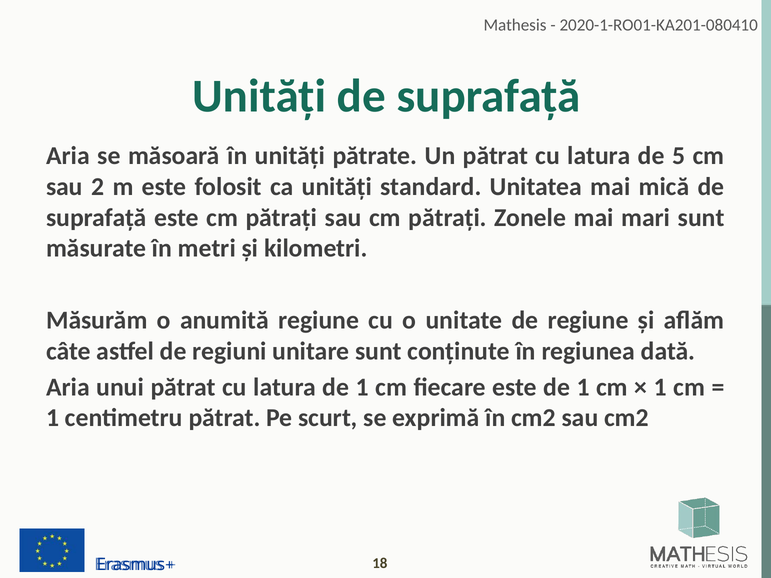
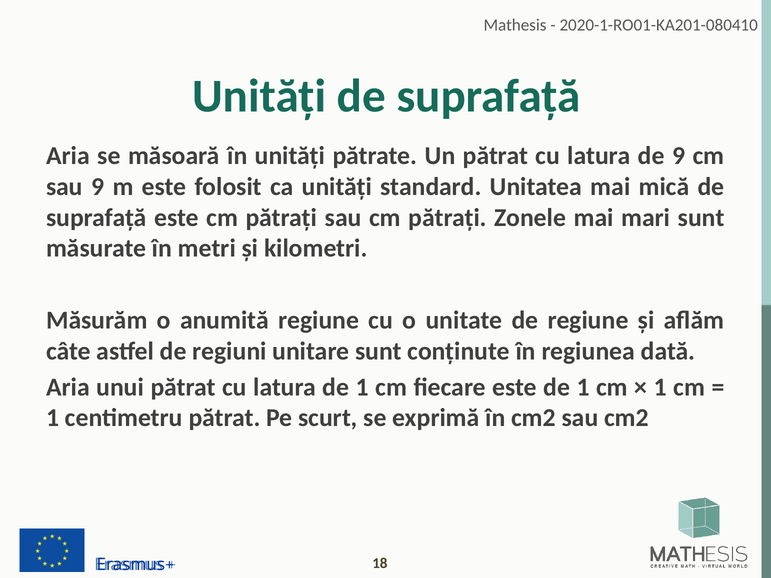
de 5: 5 -> 9
sau 2: 2 -> 9
